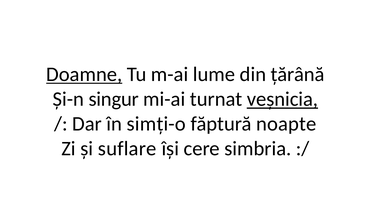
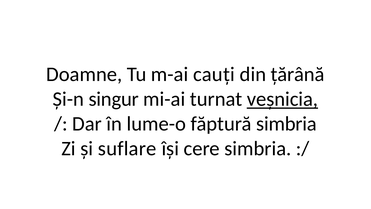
Doamne underline: present -> none
lume: lume -> cauți
simți-o: simți-o -> lume-o
făptură noapte: noapte -> simbria
